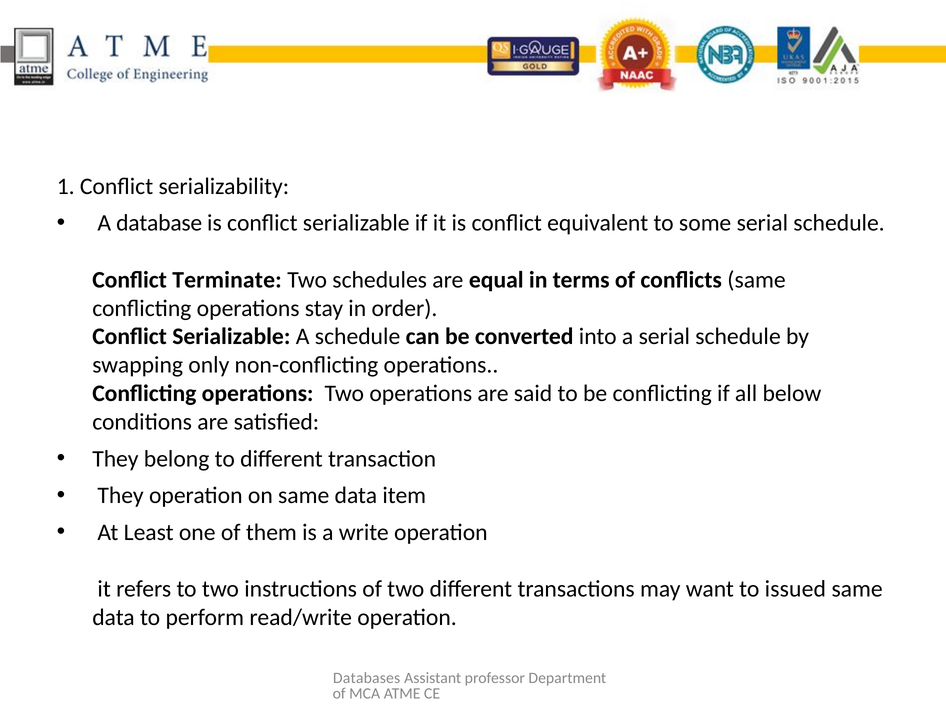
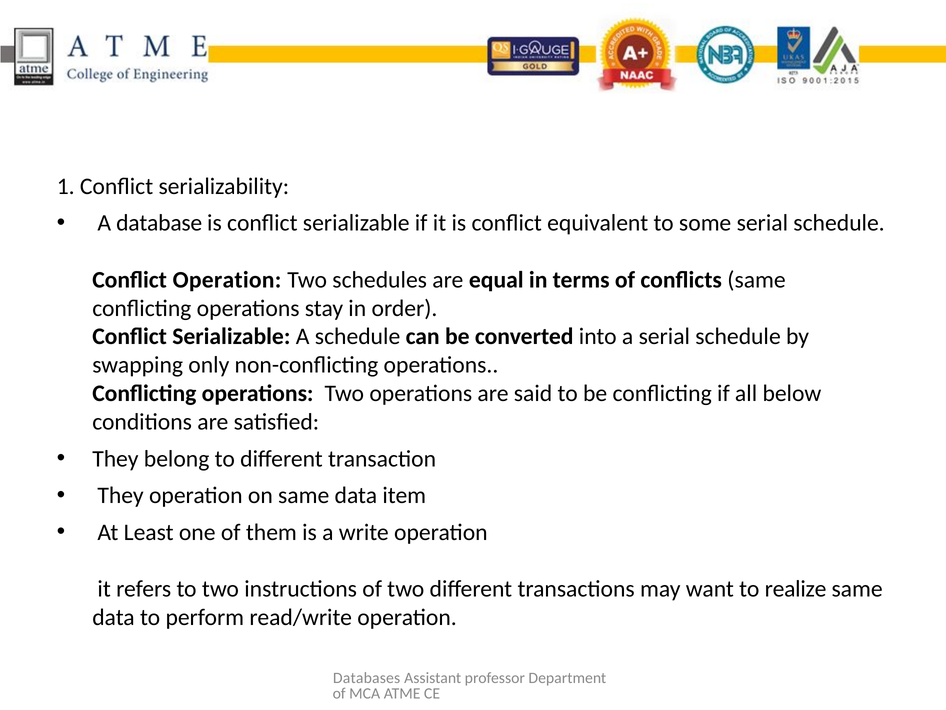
Conflict Terminate: Terminate -> Operation
issued: issued -> realize
